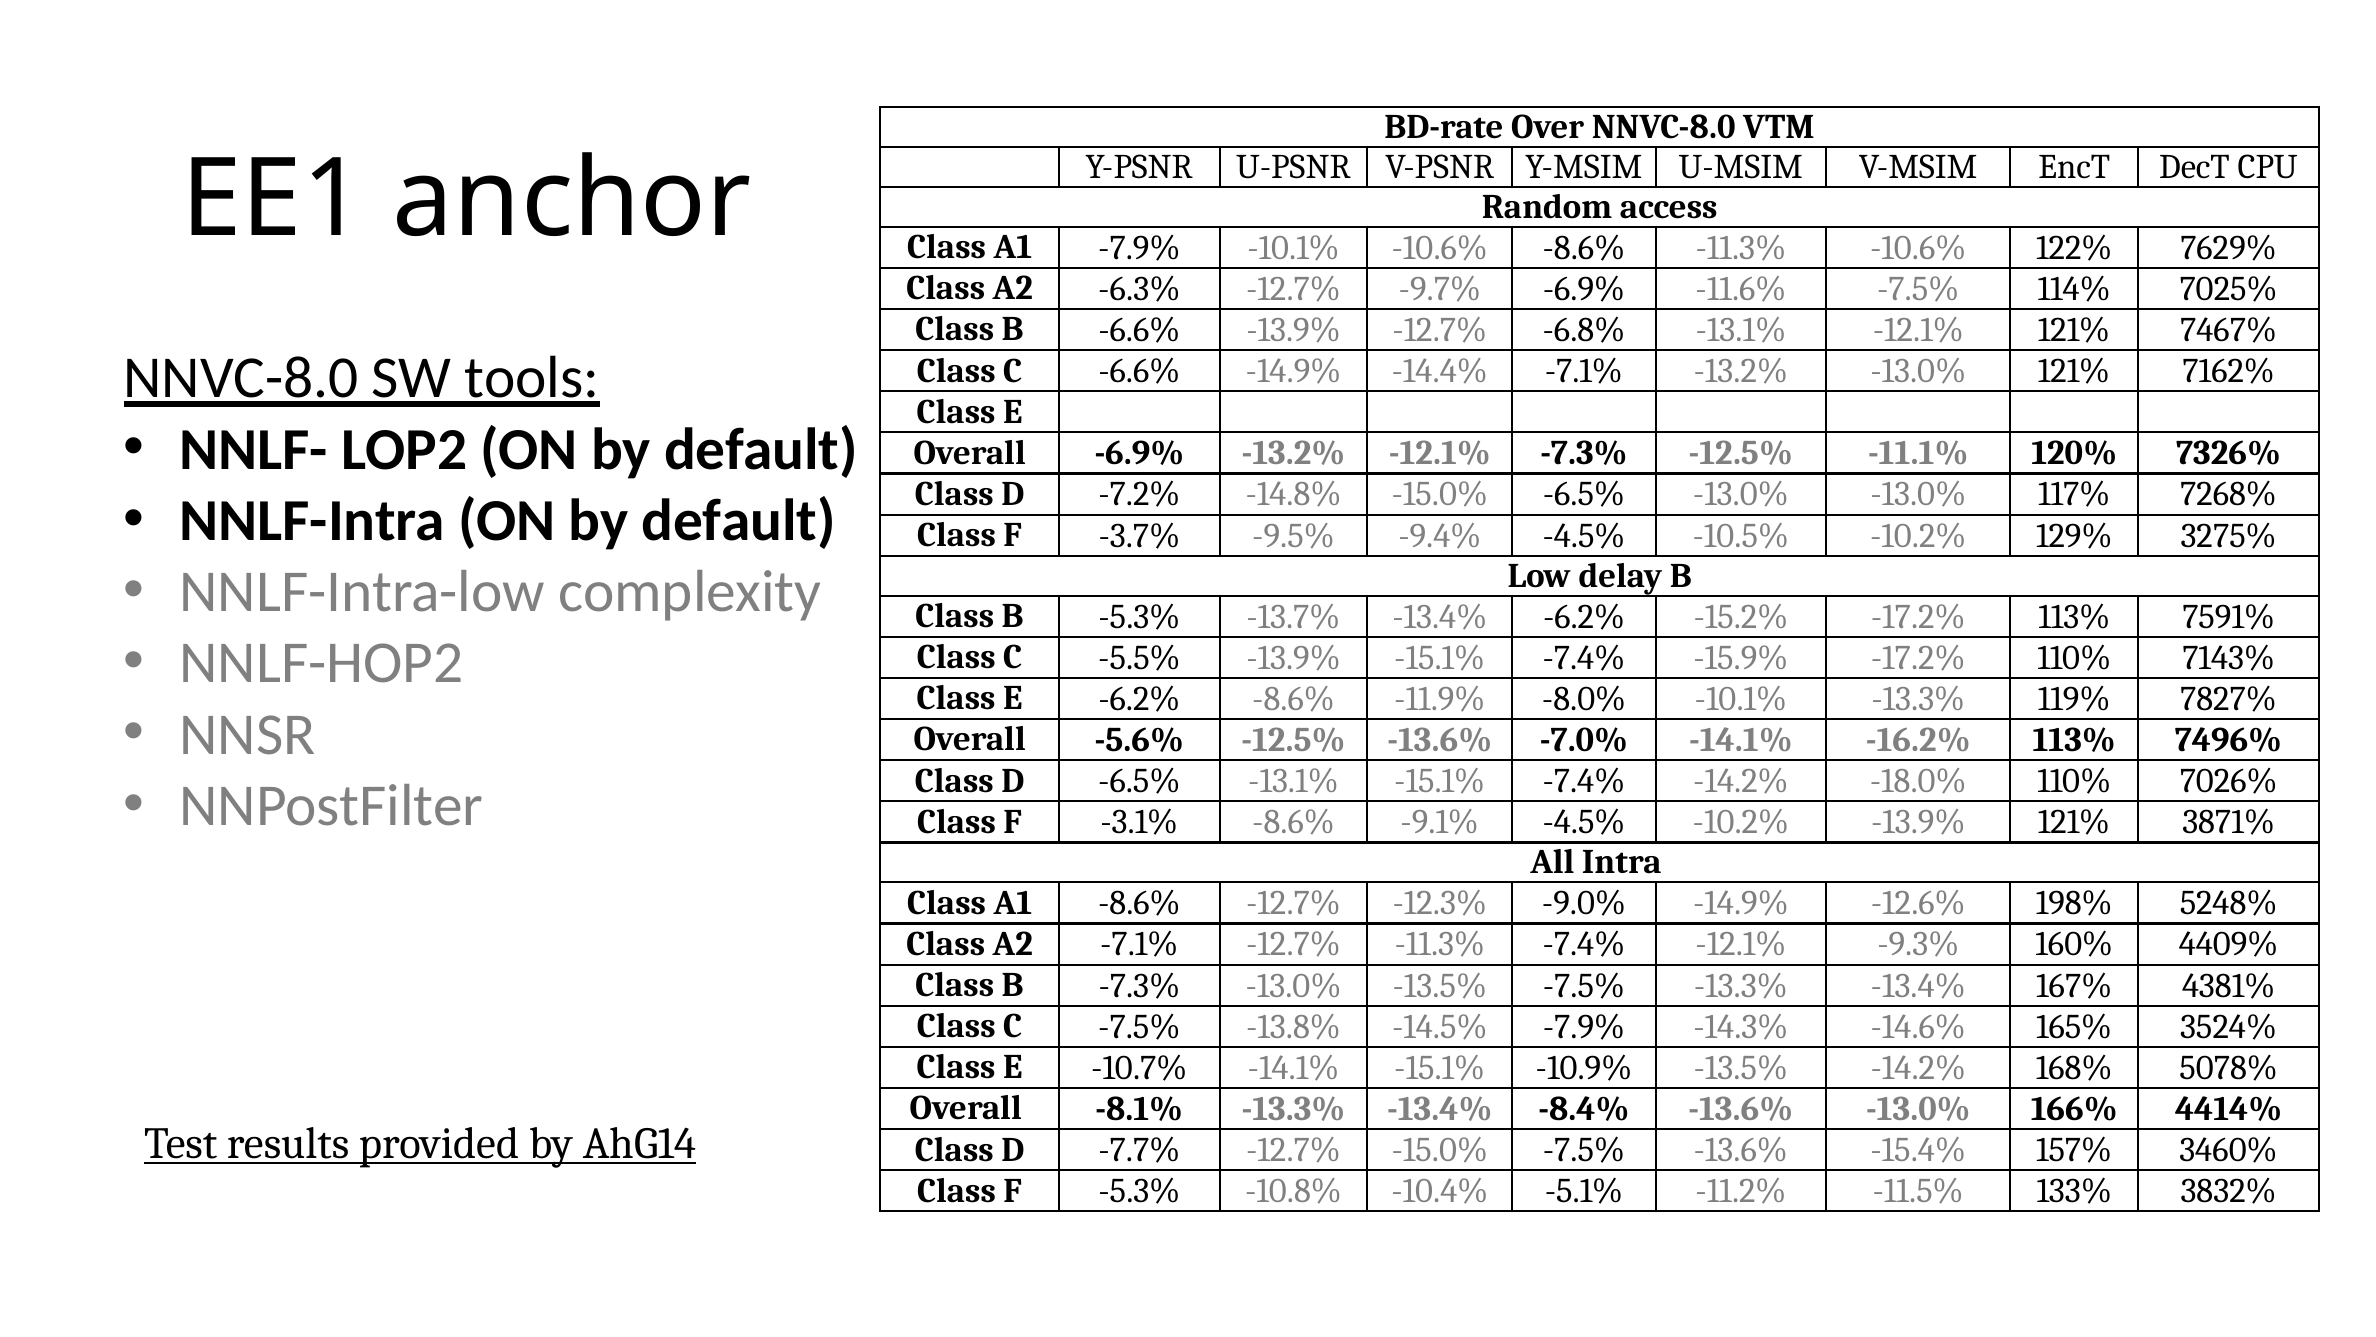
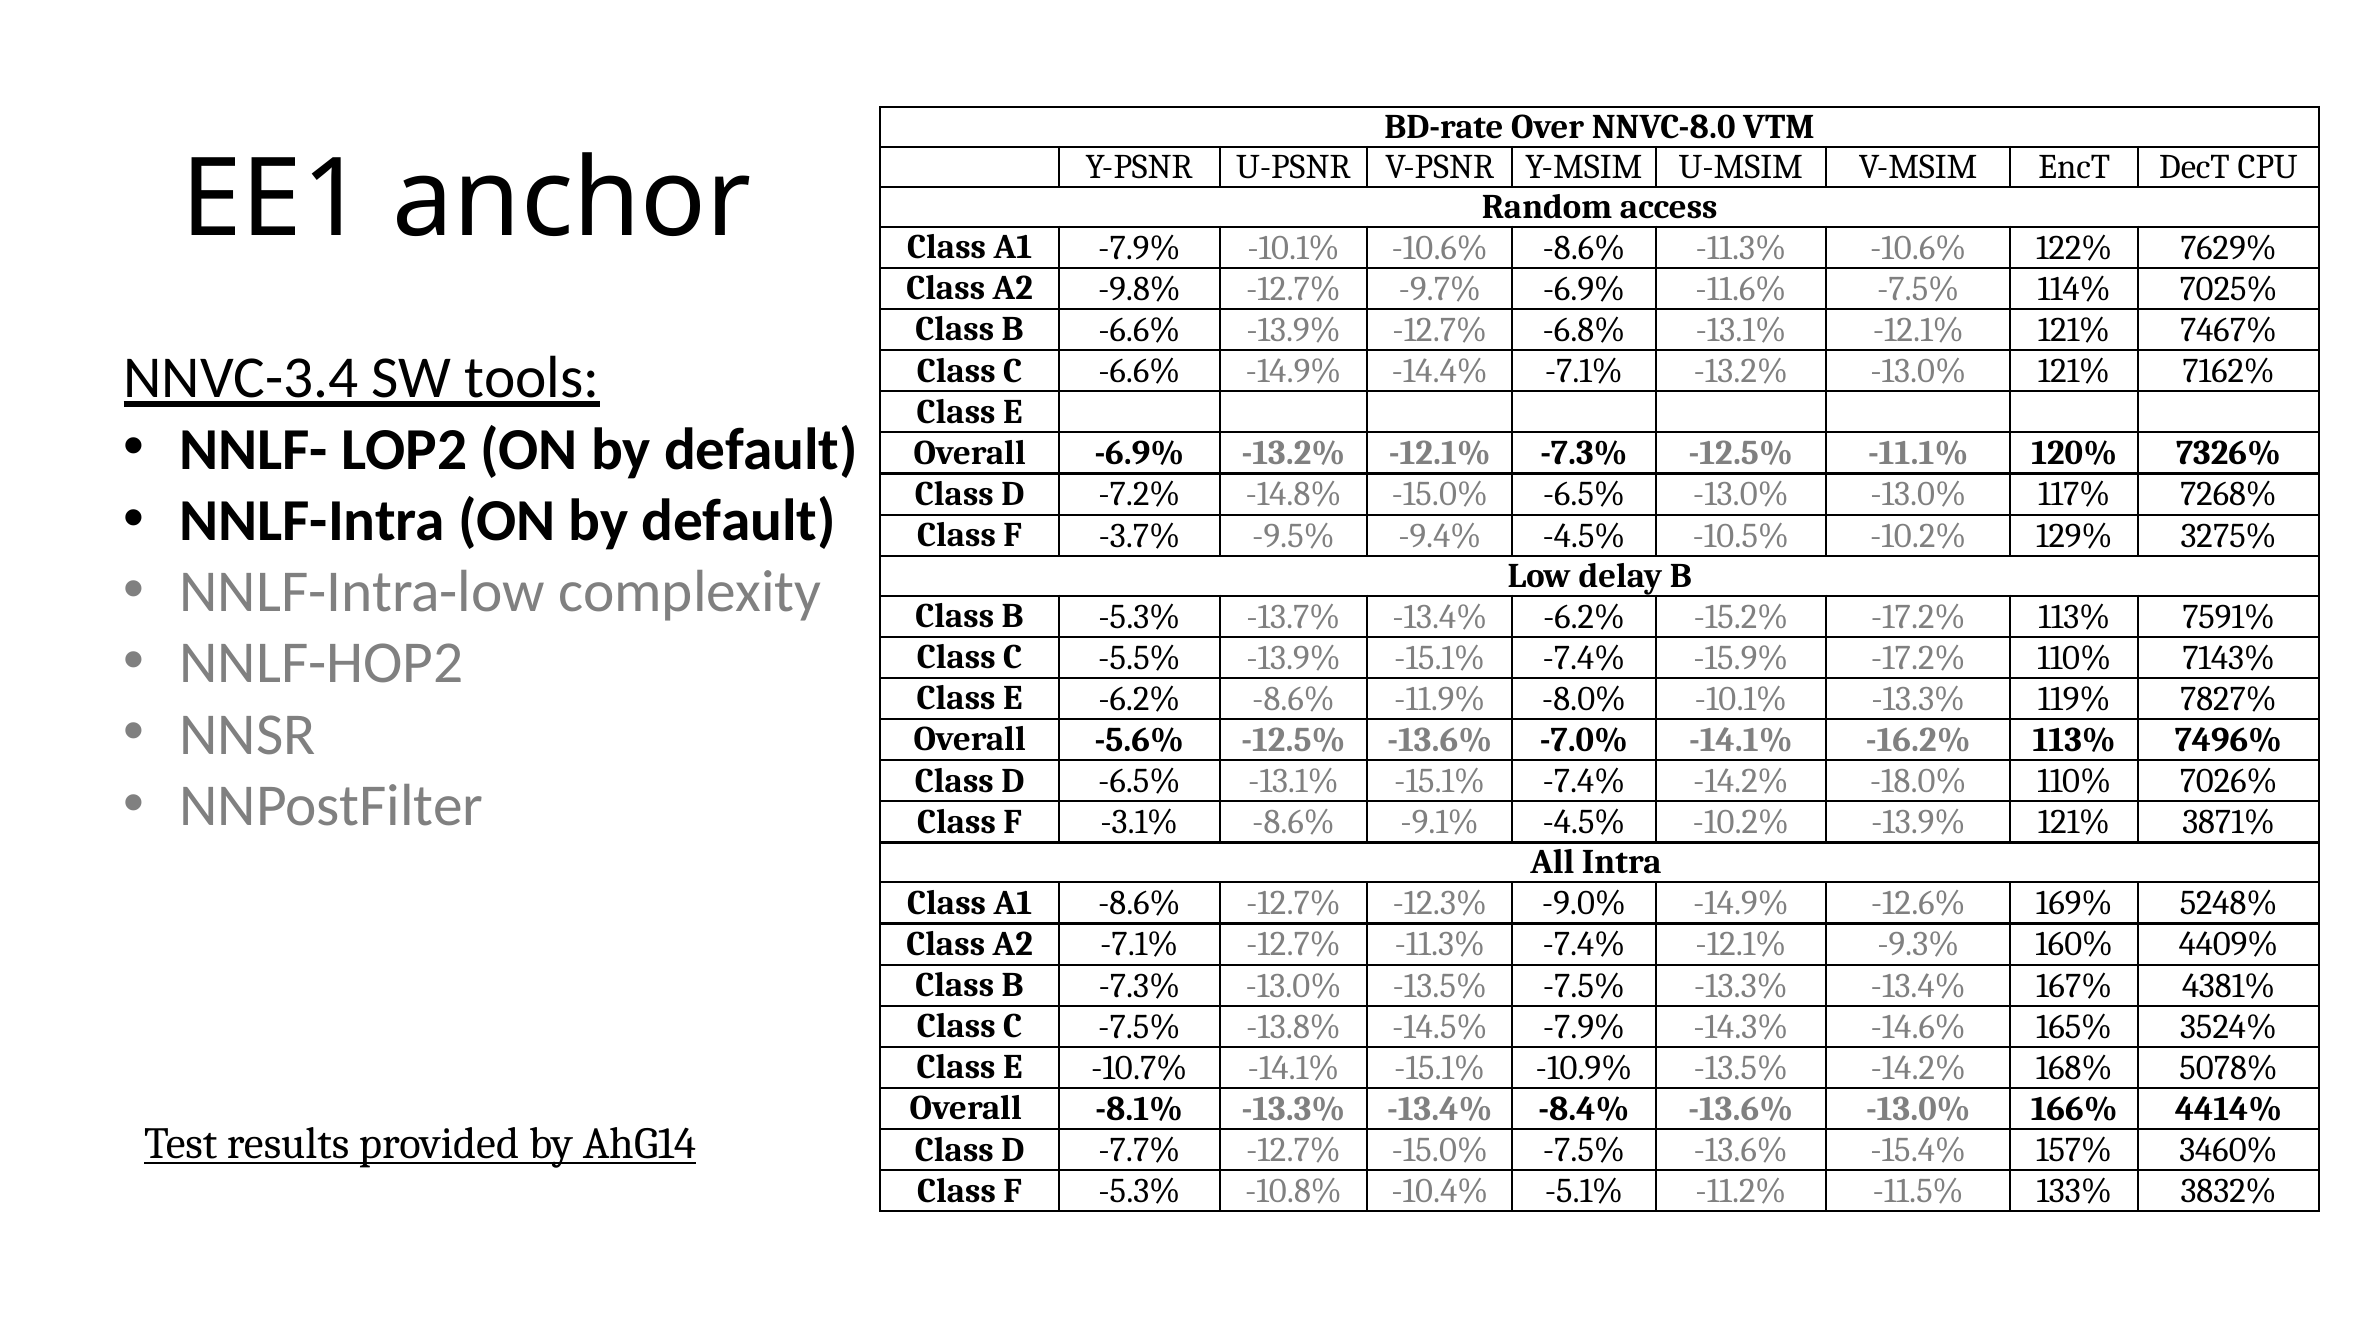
-6.3%: -6.3% -> -9.8%
NNVC-8.0 at (241, 378): NNVC-8.0 -> NNVC-3.4
198%: 198% -> 169%
